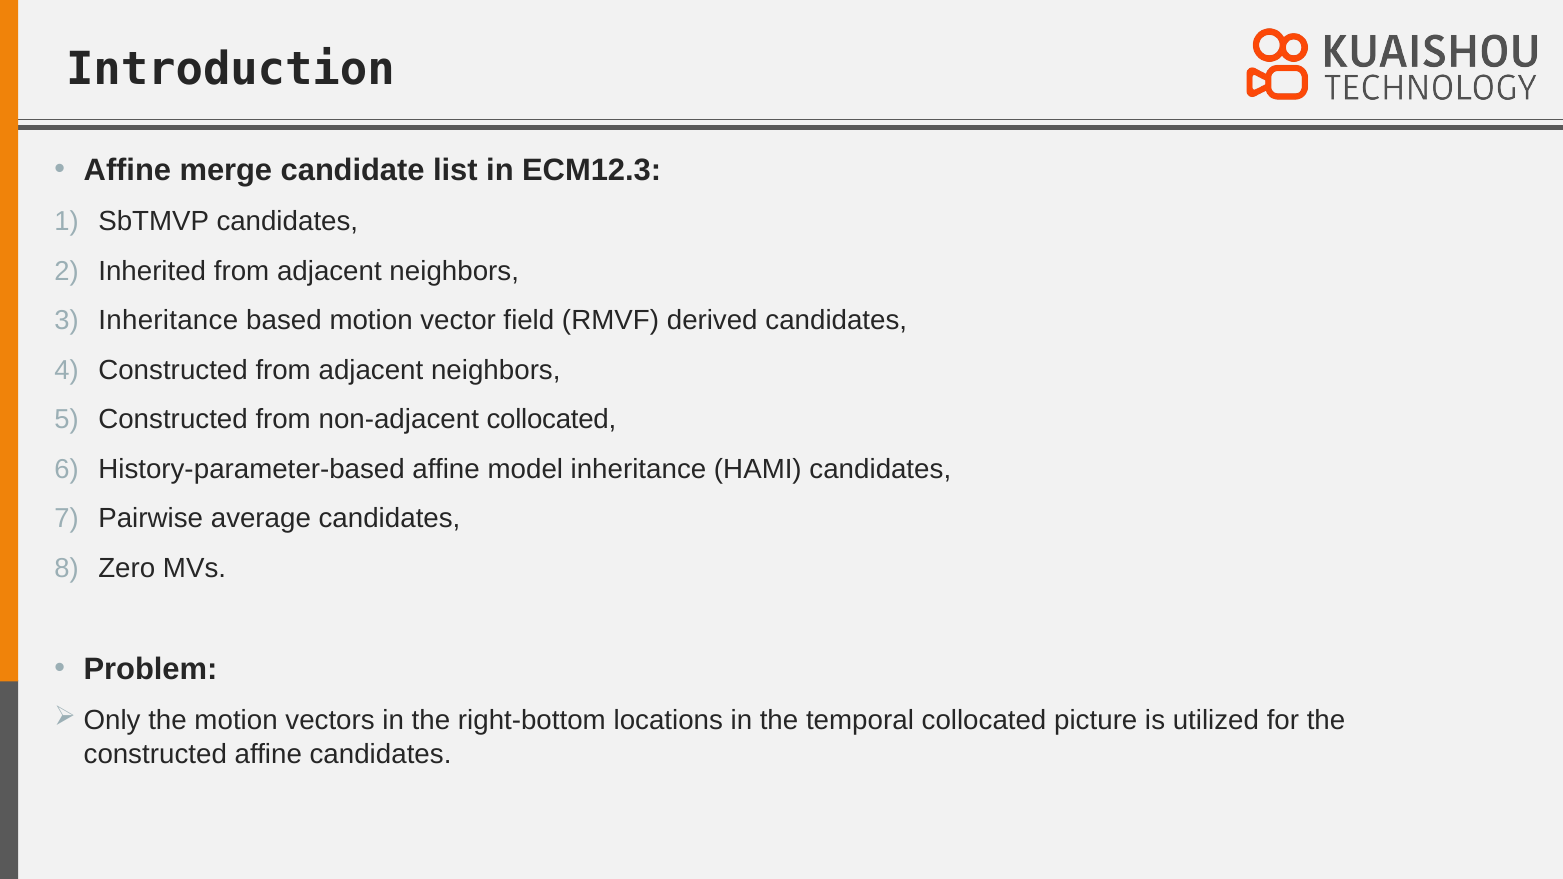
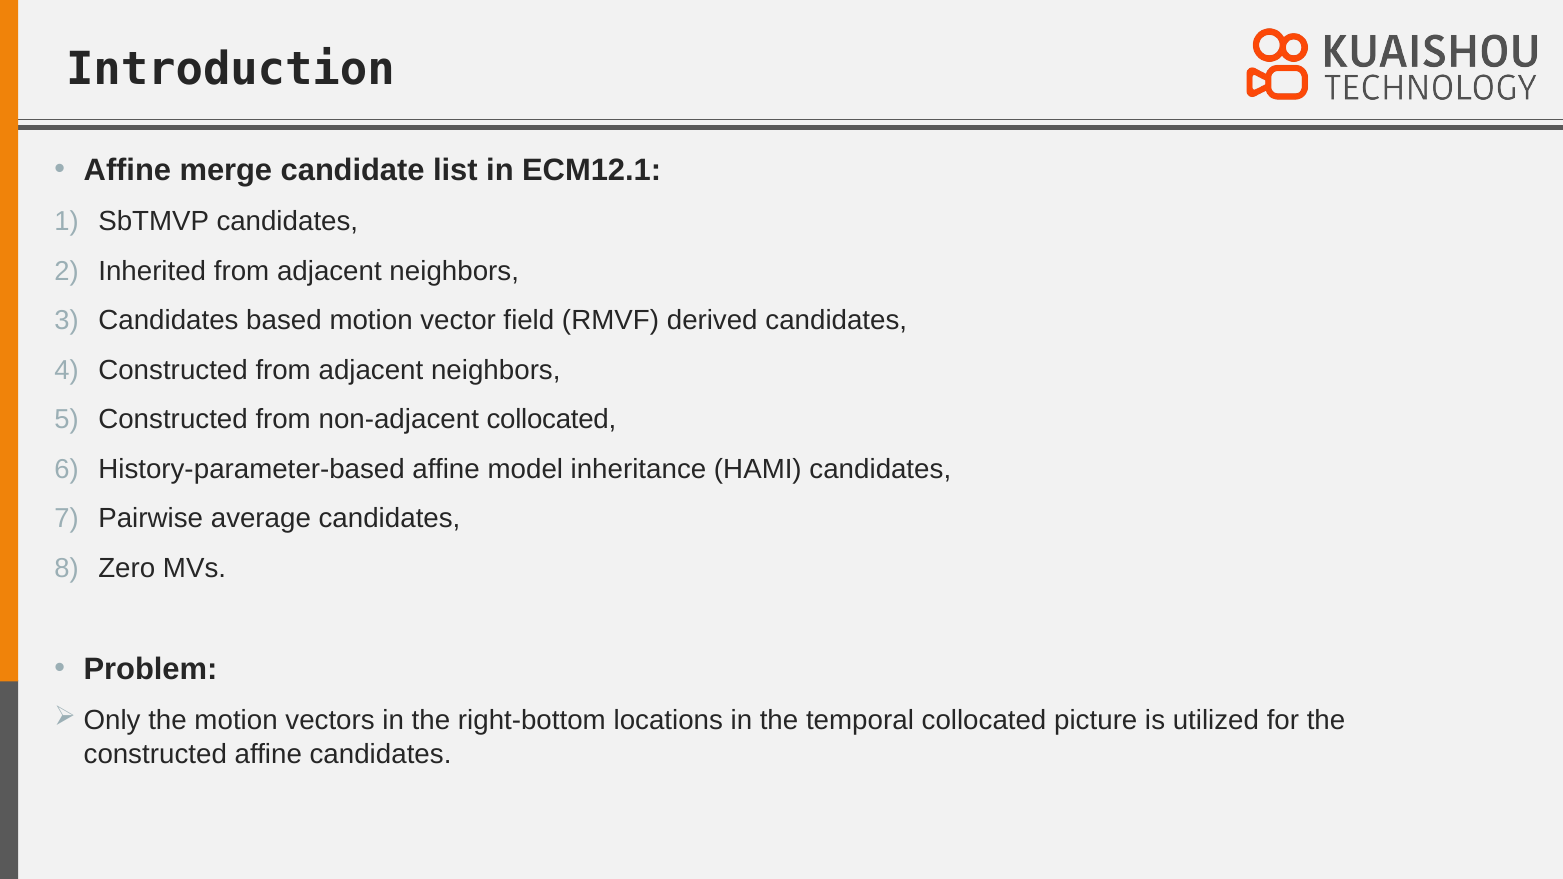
ECM12.3: ECM12.3 -> ECM12.1
Inheritance at (168, 321): Inheritance -> Candidates
